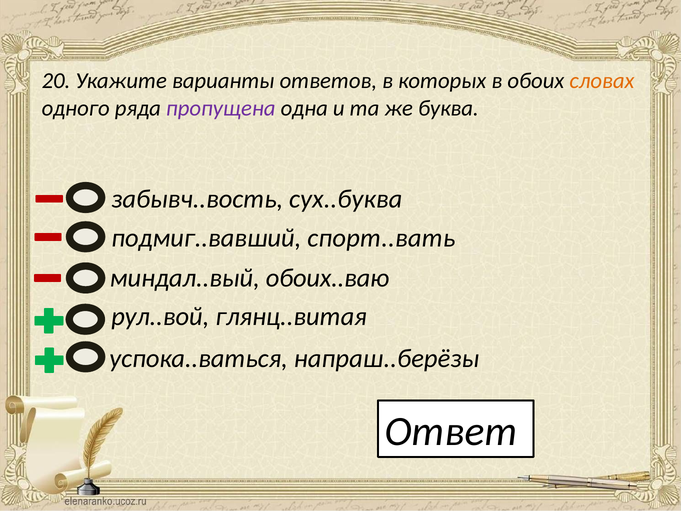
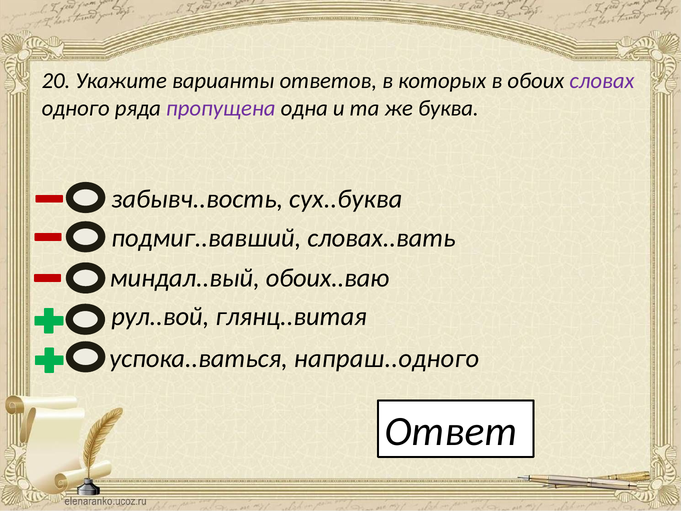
словах colour: orange -> purple
спорт..вать: спорт..вать -> словах..вать
напраш..берёзы: напраш..берёзы -> напраш..одного
